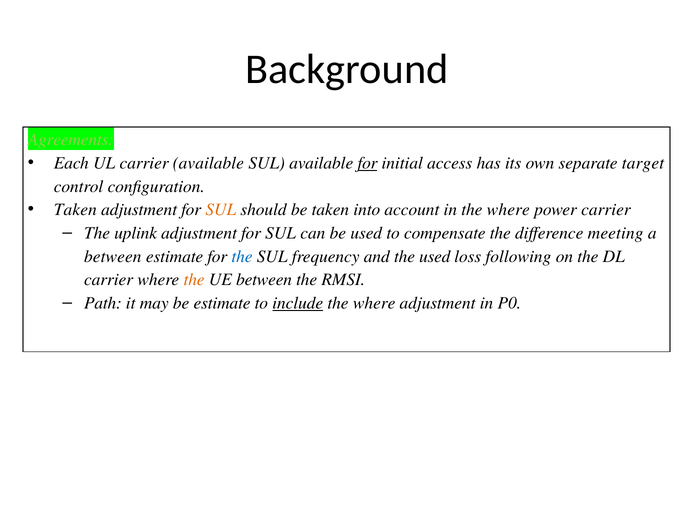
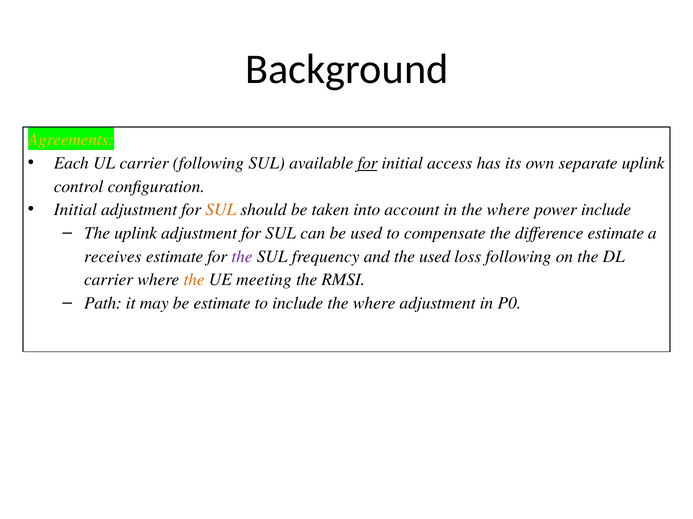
Agreements colour: light green -> yellow
carrier available: available -> following
separate target: target -> uplink
Taken at (75, 210): Taken -> Initial
power carrier: carrier -> include
difference meeting: meeting -> estimate
between at (113, 257): between -> receives
the at (242, 257) colour: blue -> purple
UE between: between -> meeting
include at (298, 303) underline: present -> none
